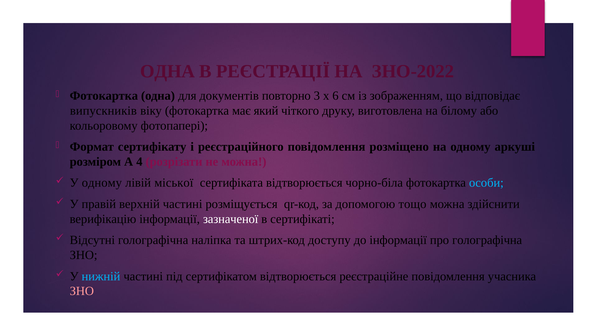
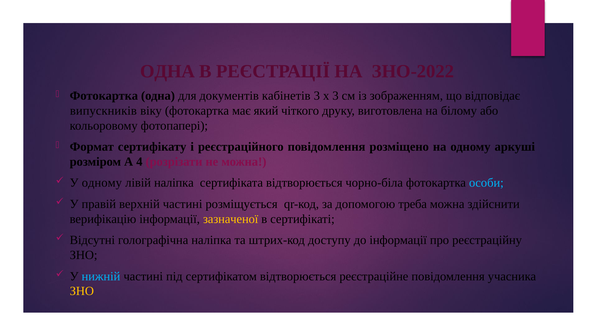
повторно: повторно -> кабінетів
х 6: 6 -> 3
лівій міської: міської -> наліпка
тощо: тощо -> треба
зазначеної colour: white -> yellow
про голографічна: голографічна -> реєстраційну
ЗНО at (82, 291) colour: pink -> yellow
